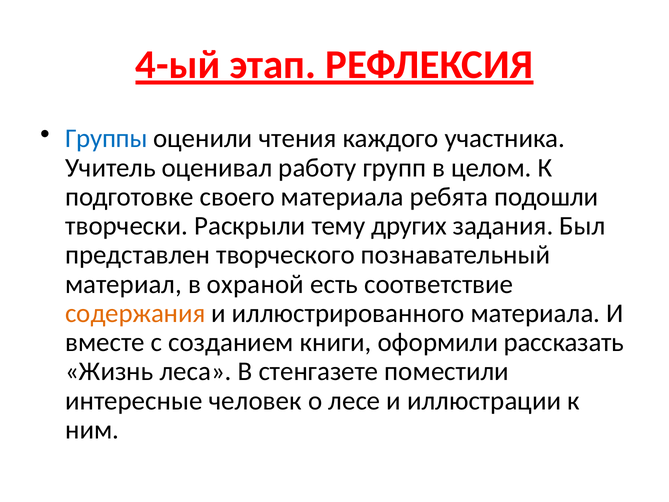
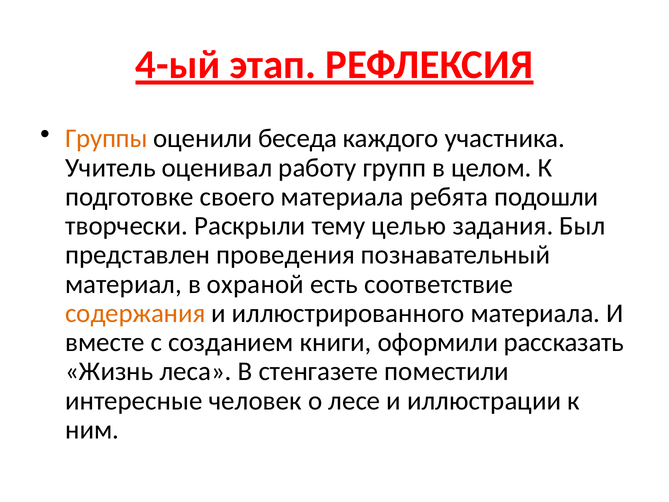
Группы colour: blue -> orange
чтения: чтения -> беседа
других: других -> целью
творческого: творческого -> проведения
